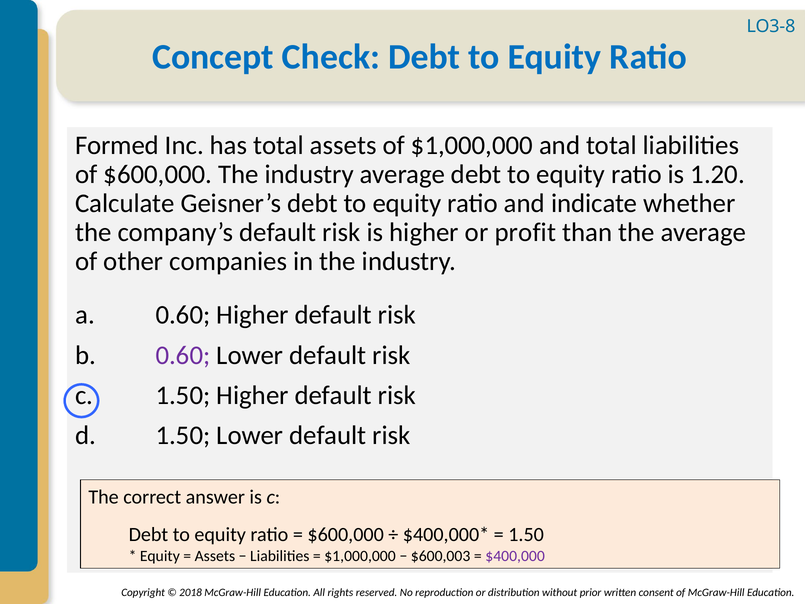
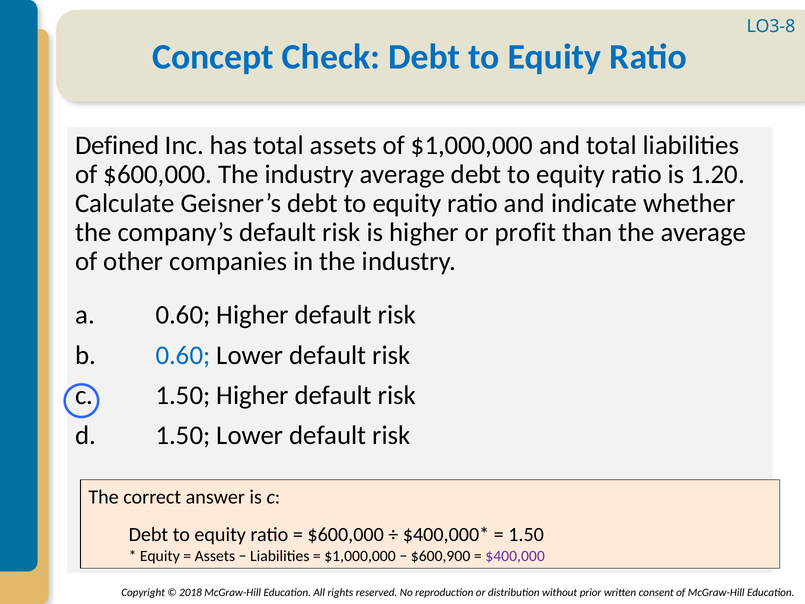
Formed: Formed -> Defined
0.60 at (183, 355) colour: purple -> blue
$600,003: $600,003 -> $600,900
